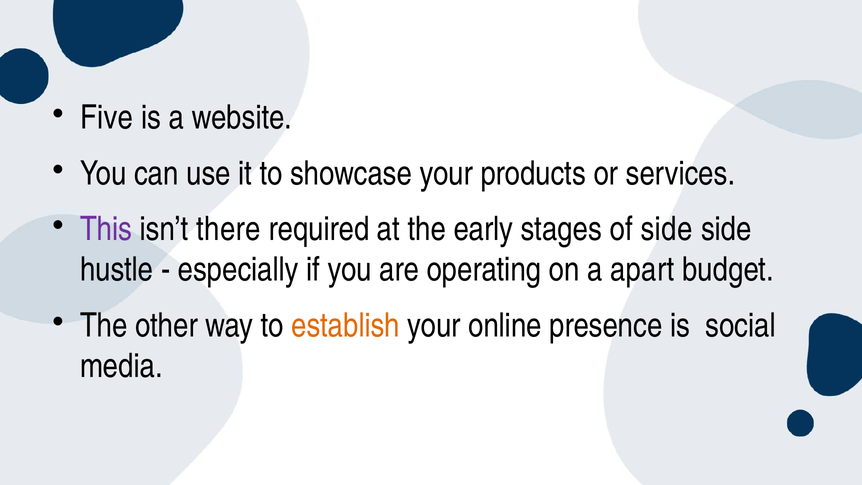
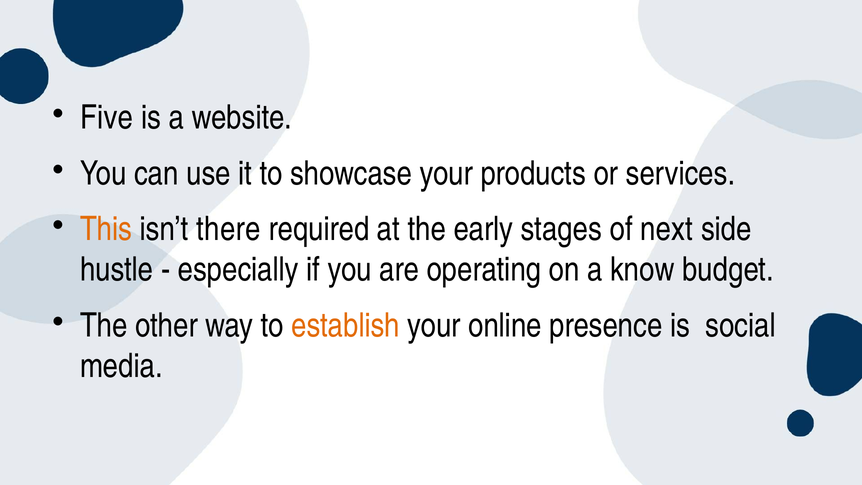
This colour: purple -> orange
of side: side -> next
apart: apart -> know
